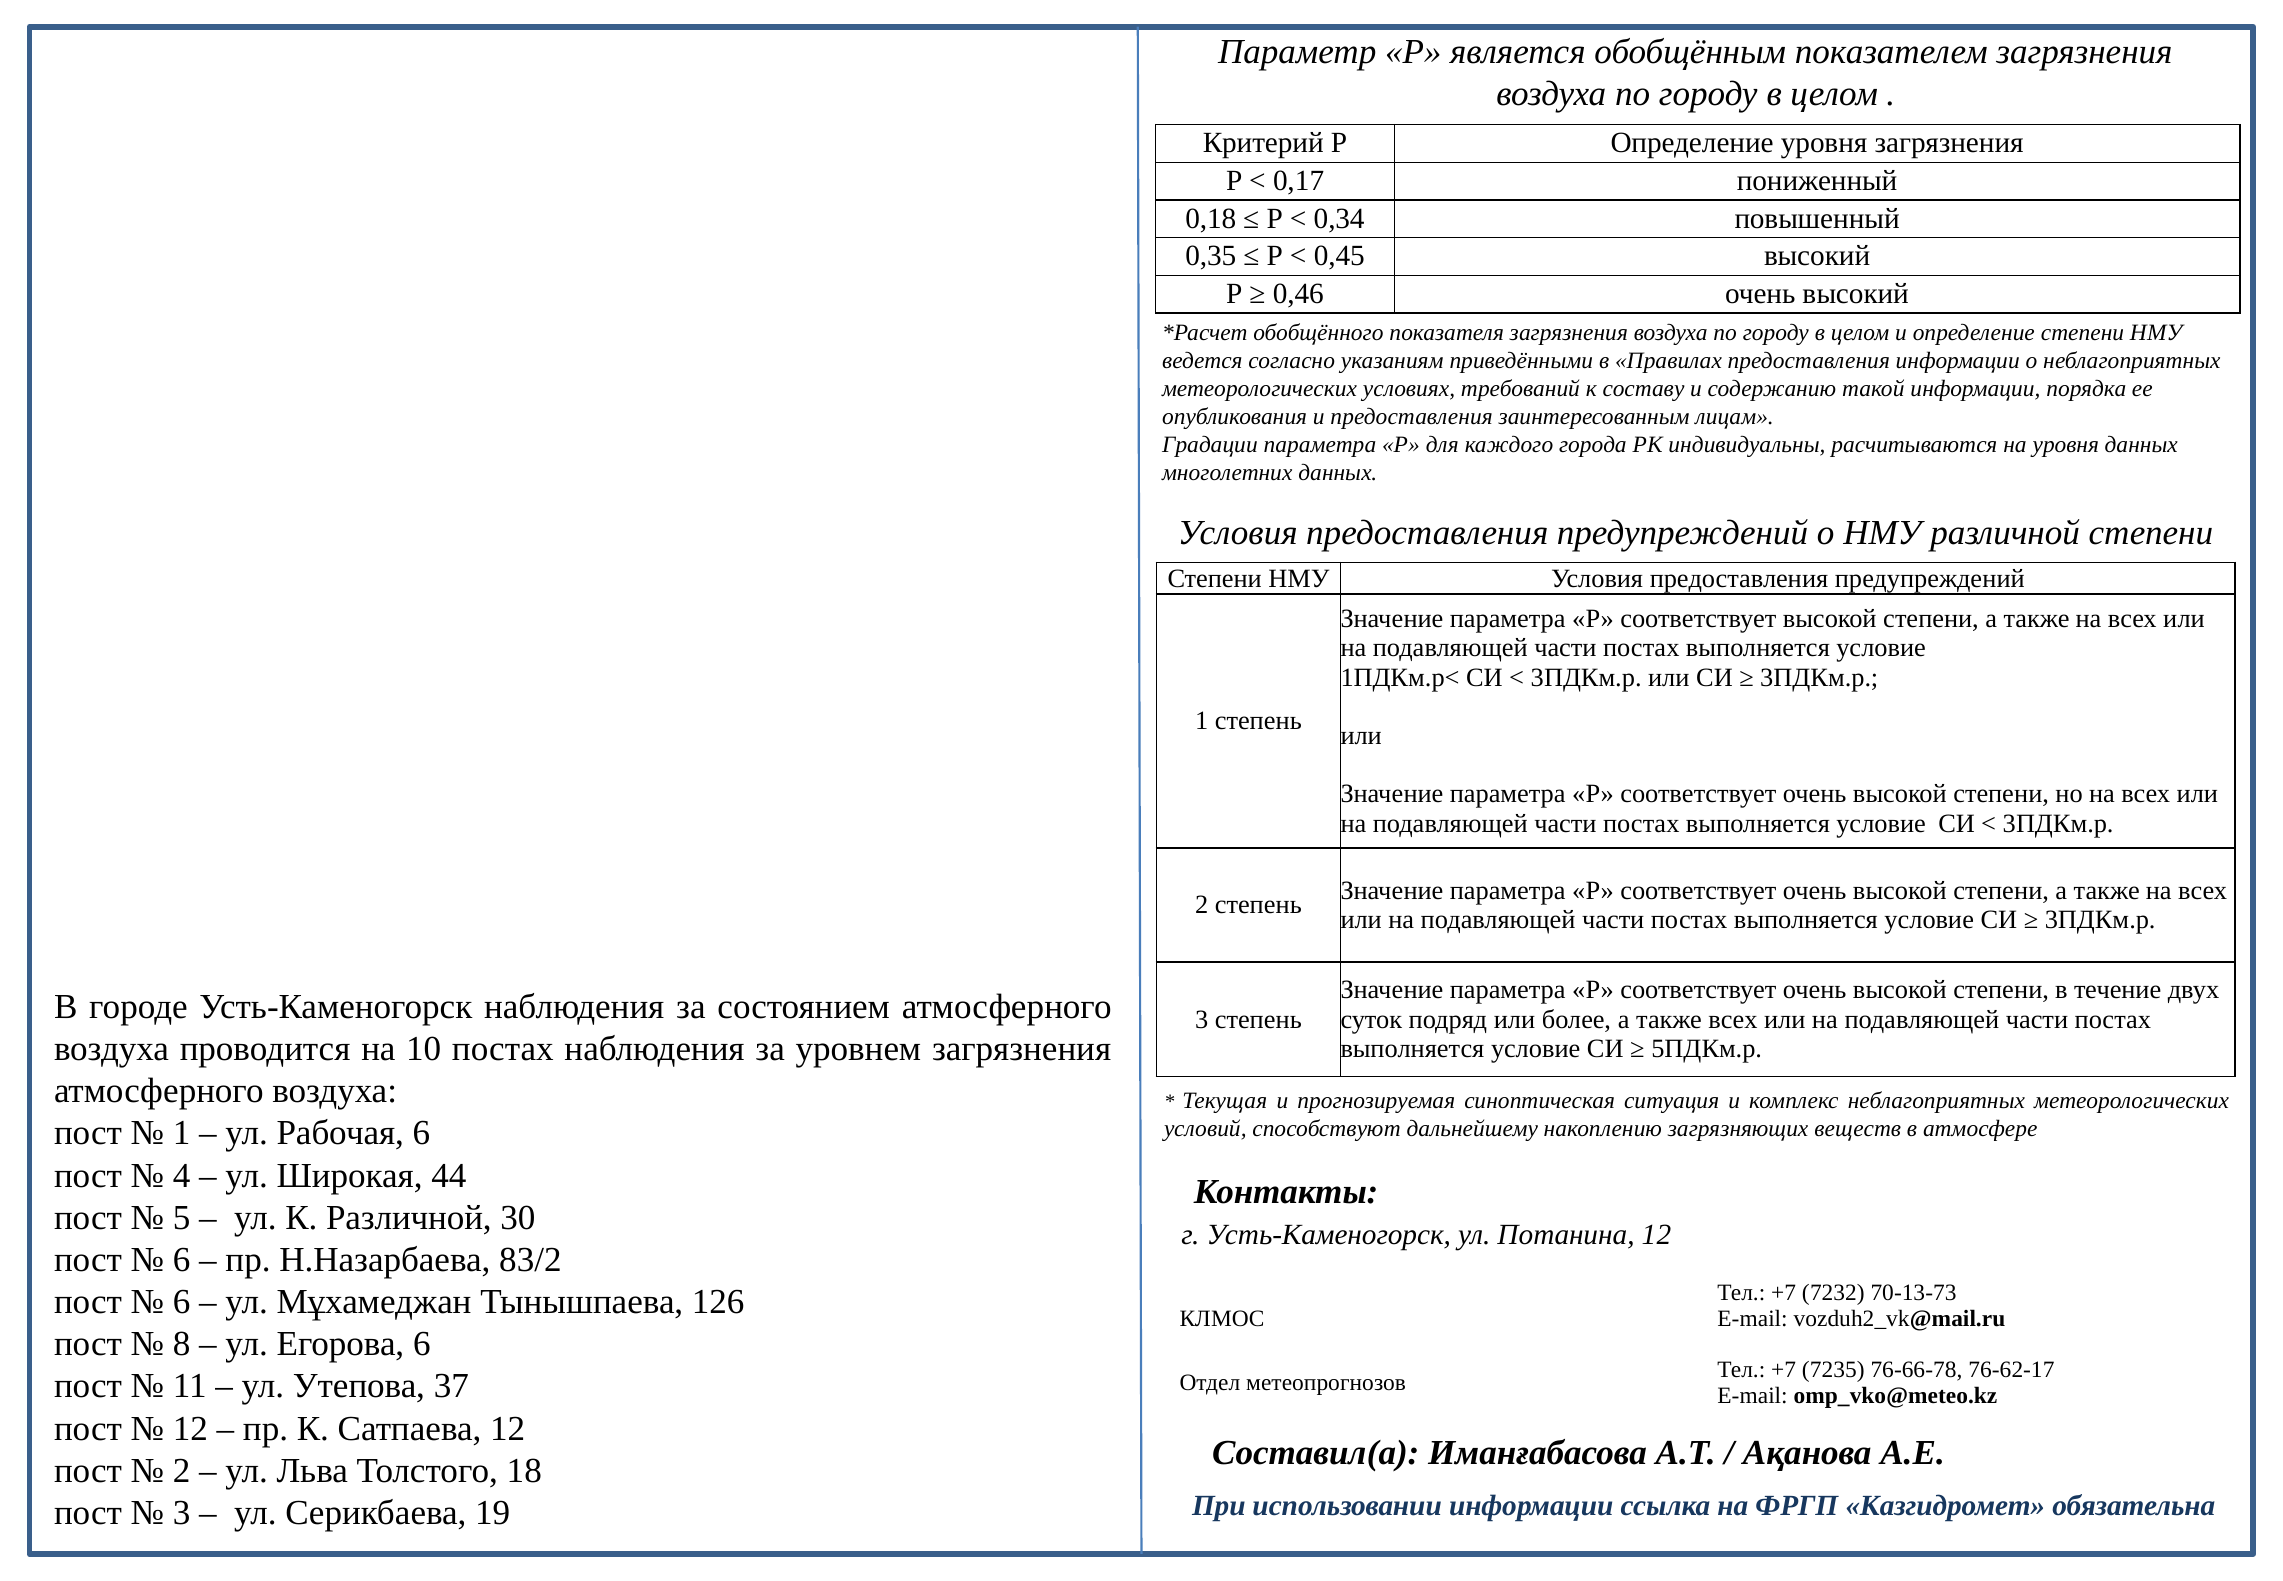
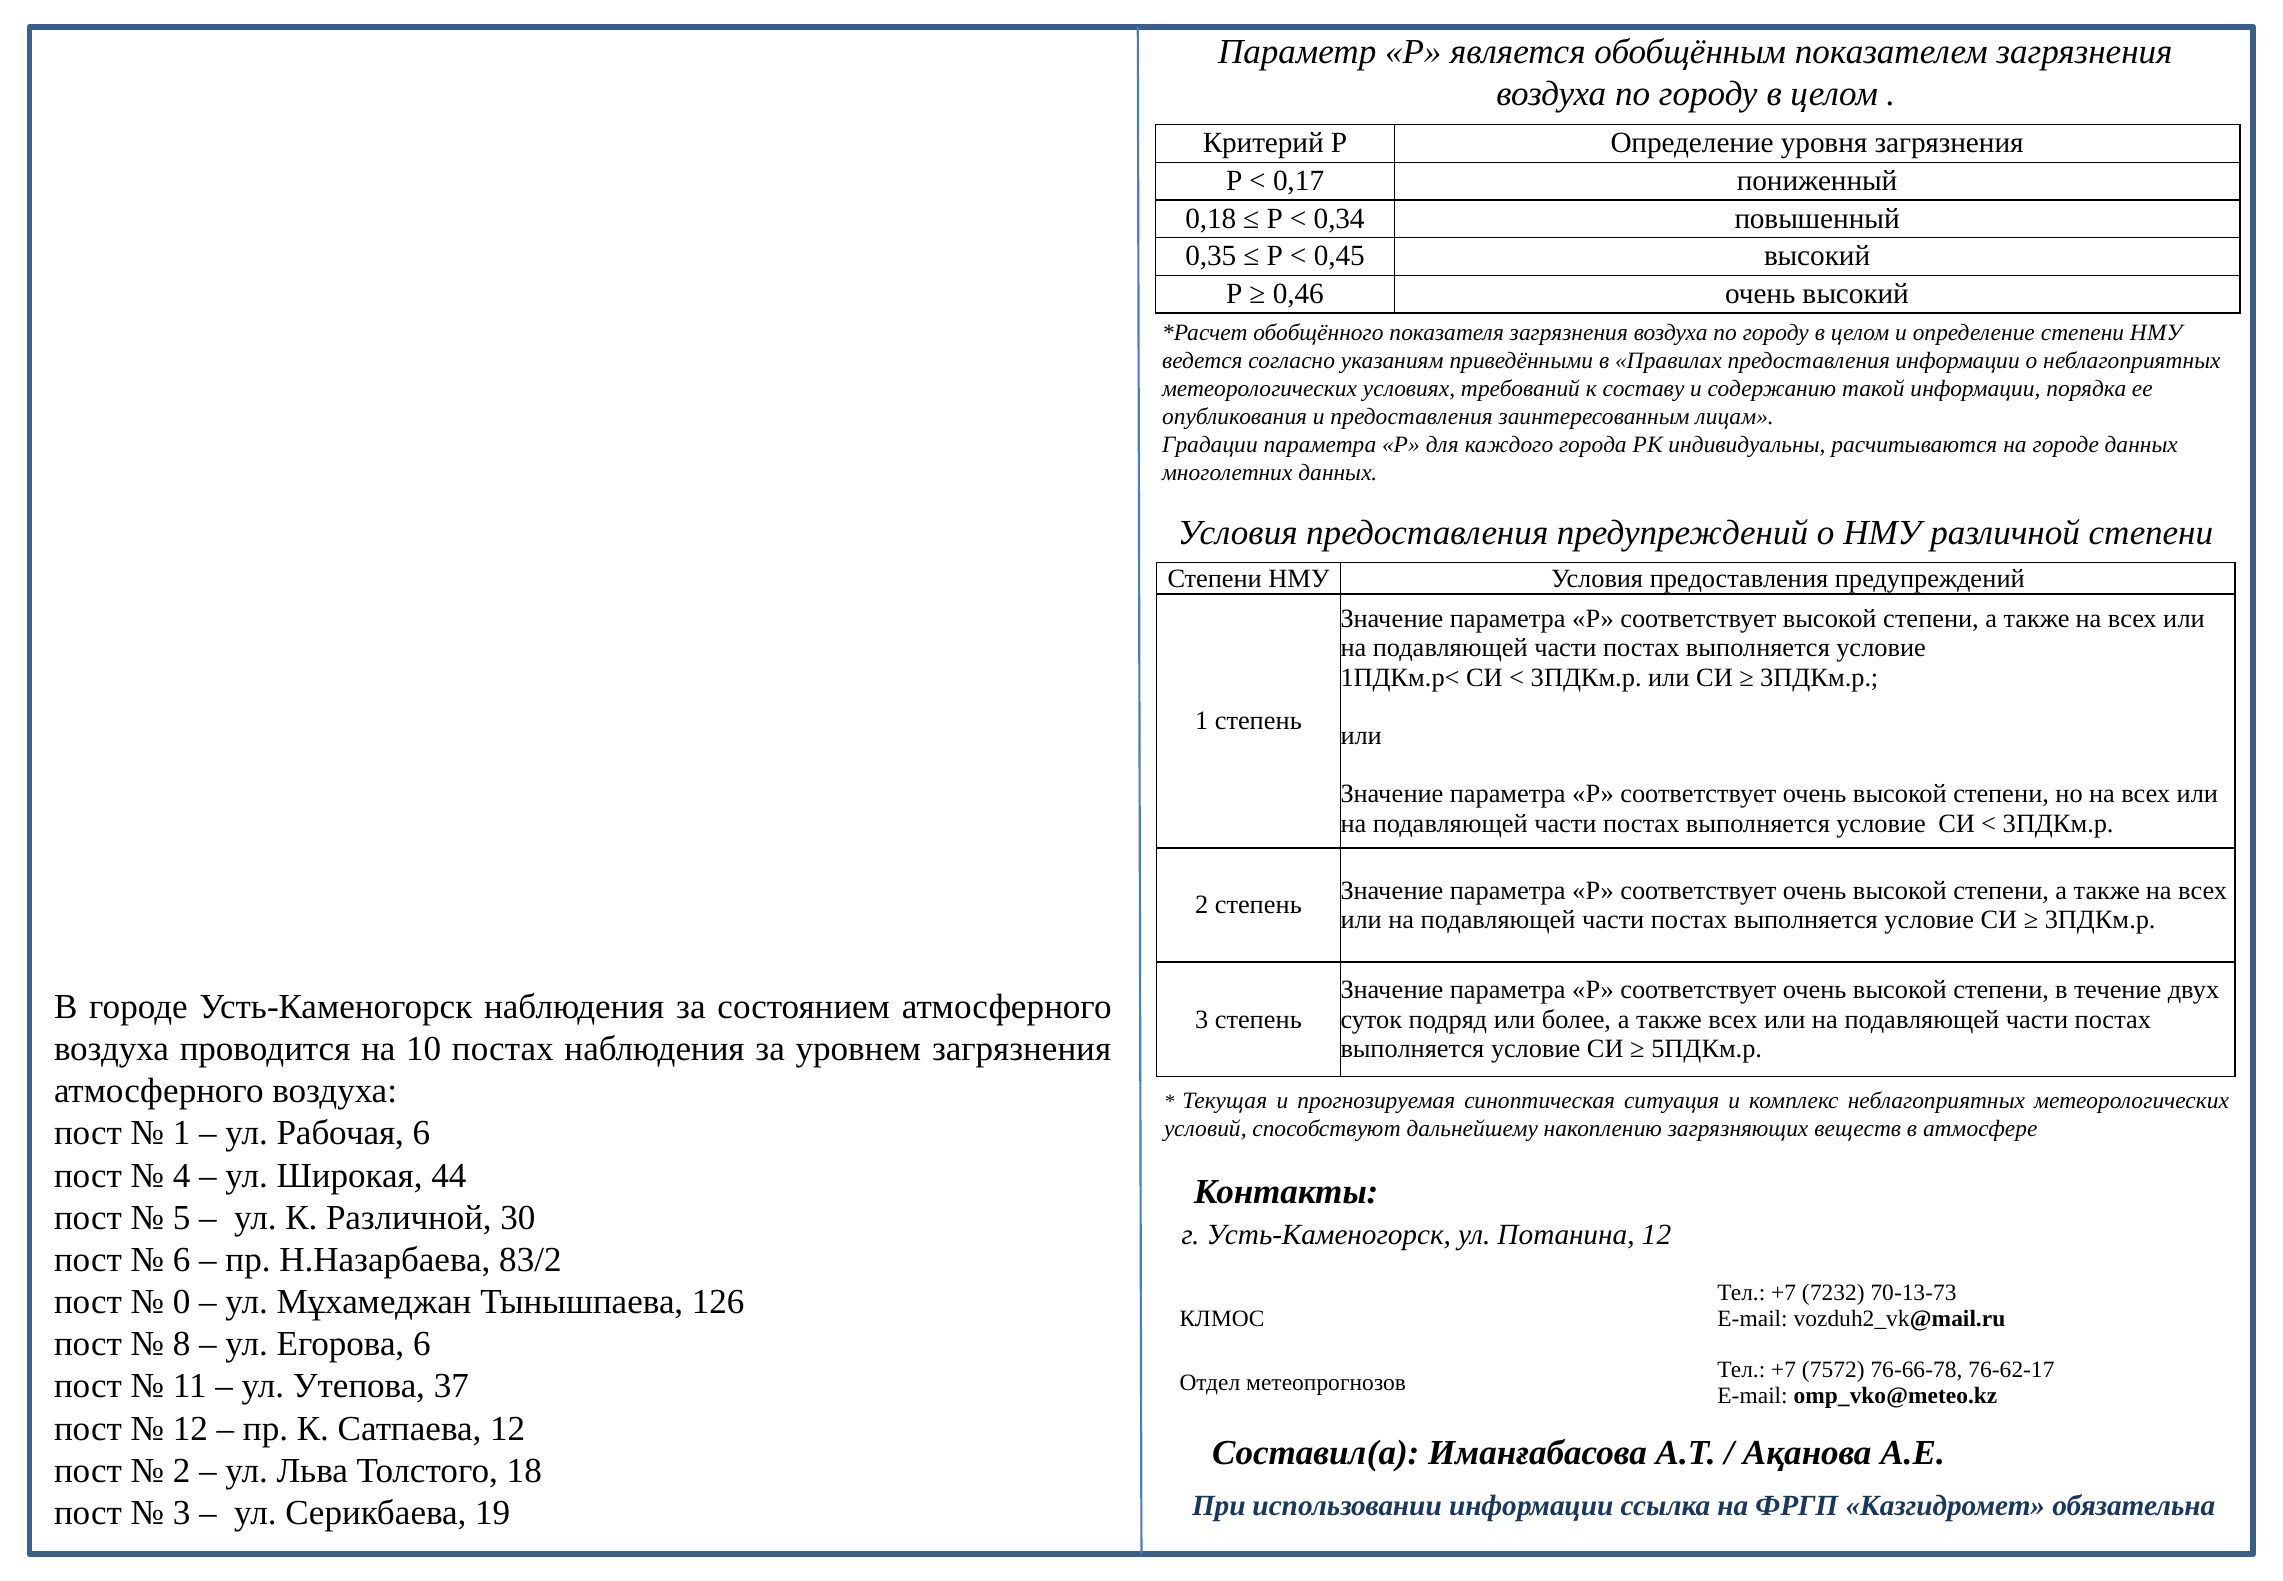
на уровня: уровня -> городе
6 at (182, 1302): 6 -> 0
7235: 7235 -> 7572
